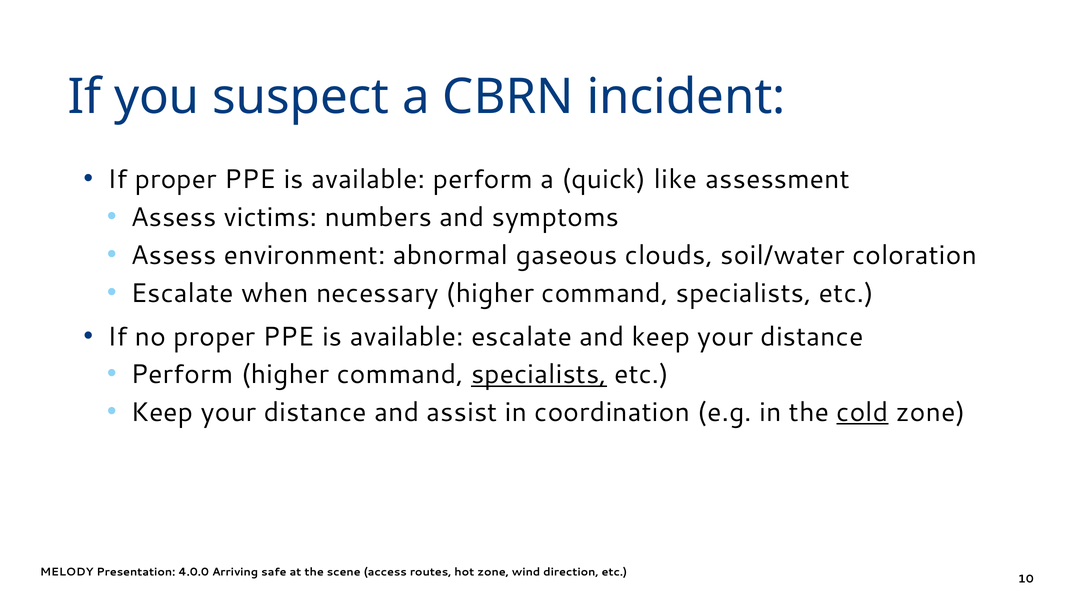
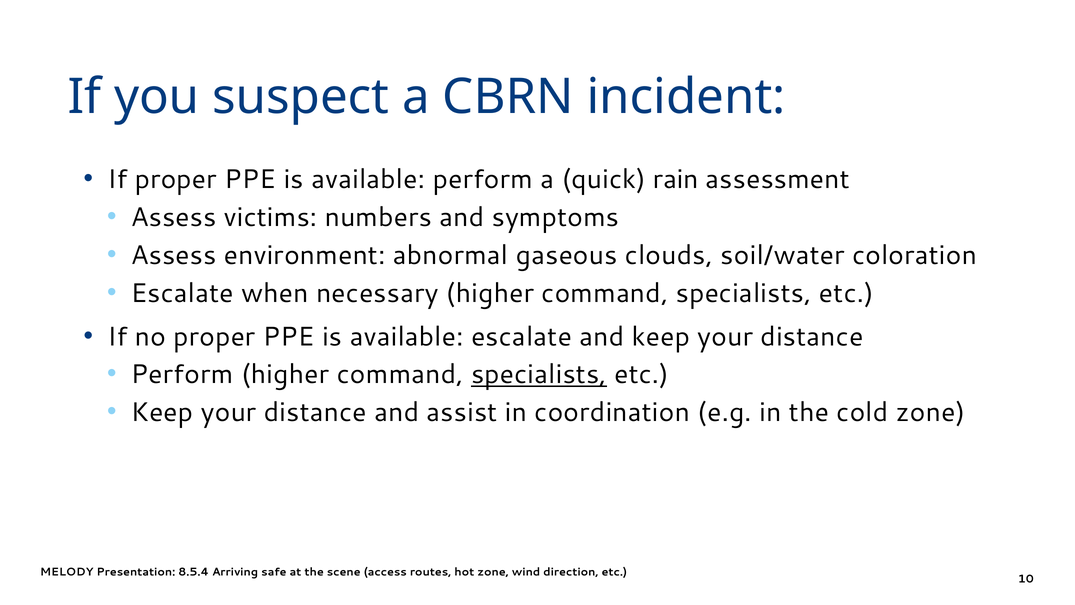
like: like -> rain
cold underline: present -> none
4.0.0: 4.0.0 -> 8.5.4
